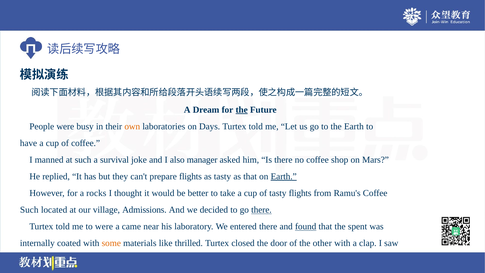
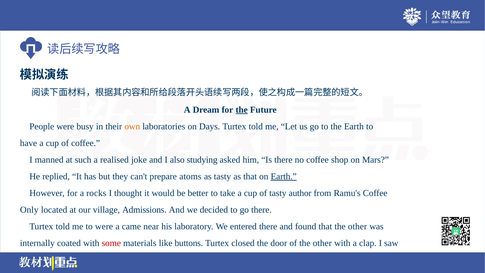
survival: survival -> realised
manager: manager -> studying
prepare flights: flights -> atoms
tasty flights: flights -> author
Such at (29, 210): Such -> Only
there at (261, 210) underline: present -> none
found underline: present -> none
that the spent: spent -> other
some colour: orange -> red
thrilled: thrilled -> buttons
